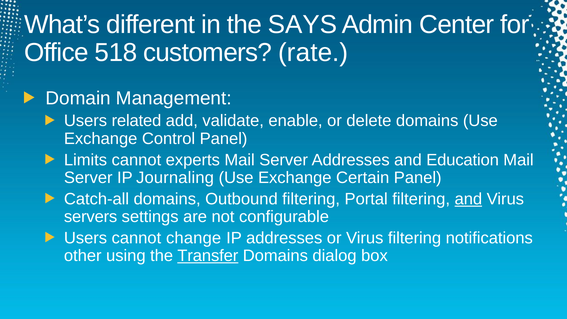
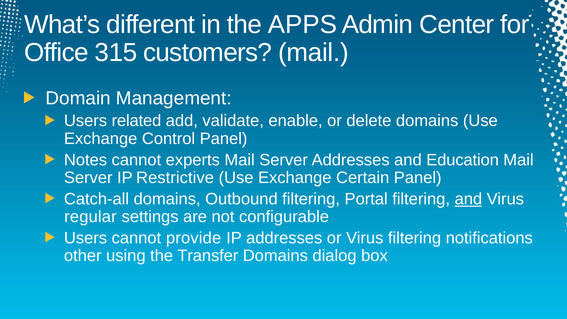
SAYS: SAYS -> APPS
518: 518 -> 315
customers rate: rate -> mail
Limits: Limits -> Notes
Journaling: Journaling -> Restrictive
servers: servers -> regular
change: change -> provide
Transfer underline: present -> none
